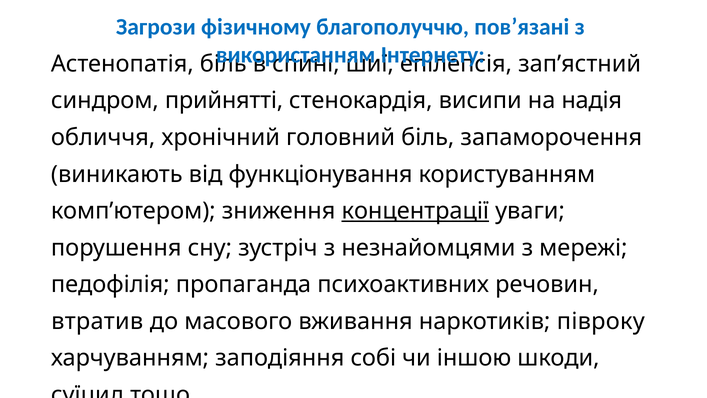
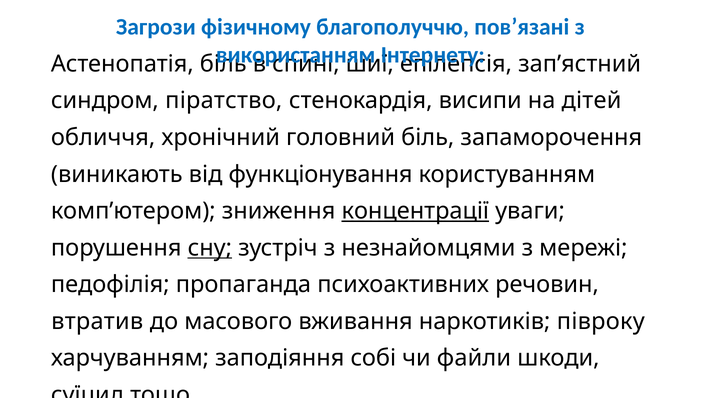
прийнятті: прийнятті -> піратство
надія: надія -> дітей
сну underline: none -> present
іншою: іншою -> файли
